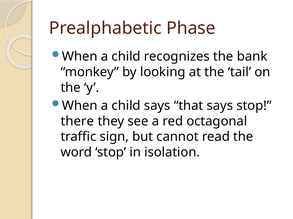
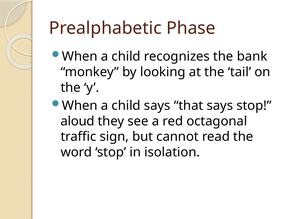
there: there -> aloud
